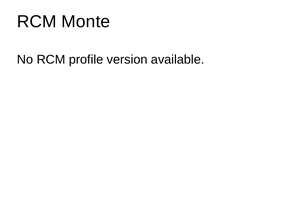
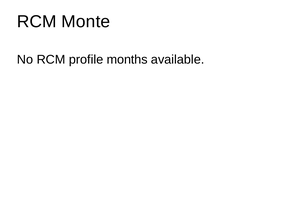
version: version -> months
